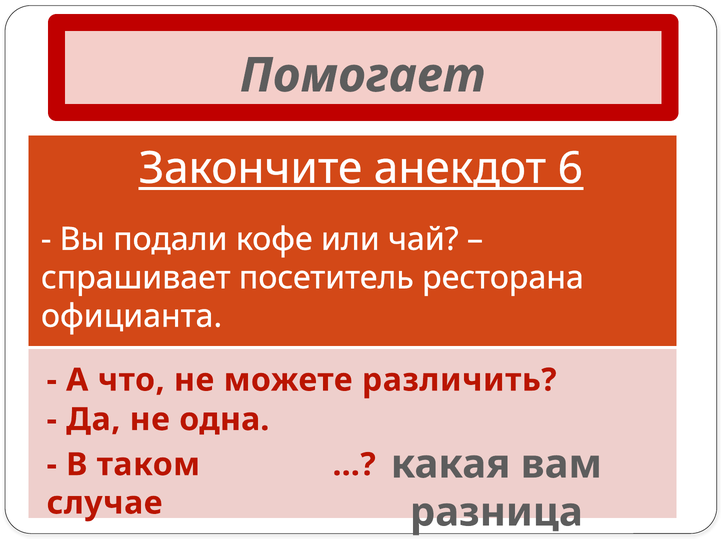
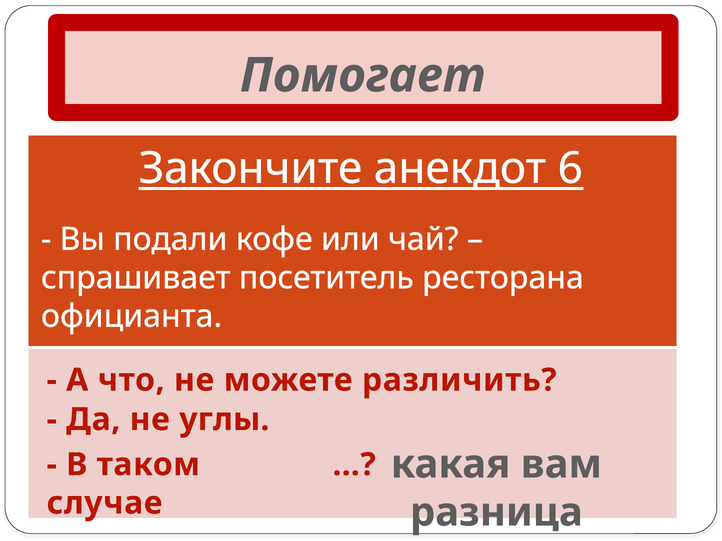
одна: одна -> углы
